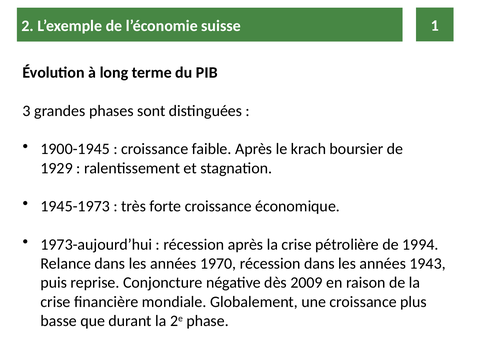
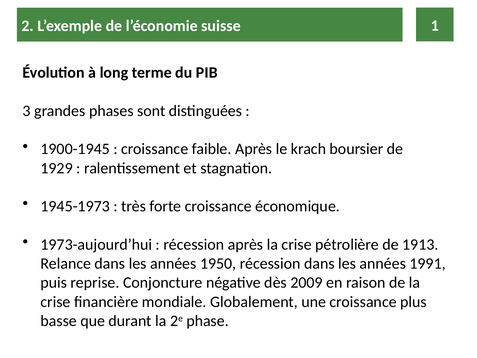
1994: 1994 -> 1913
1970: 1970 -> 1950
1943: 1943 -> 1991
